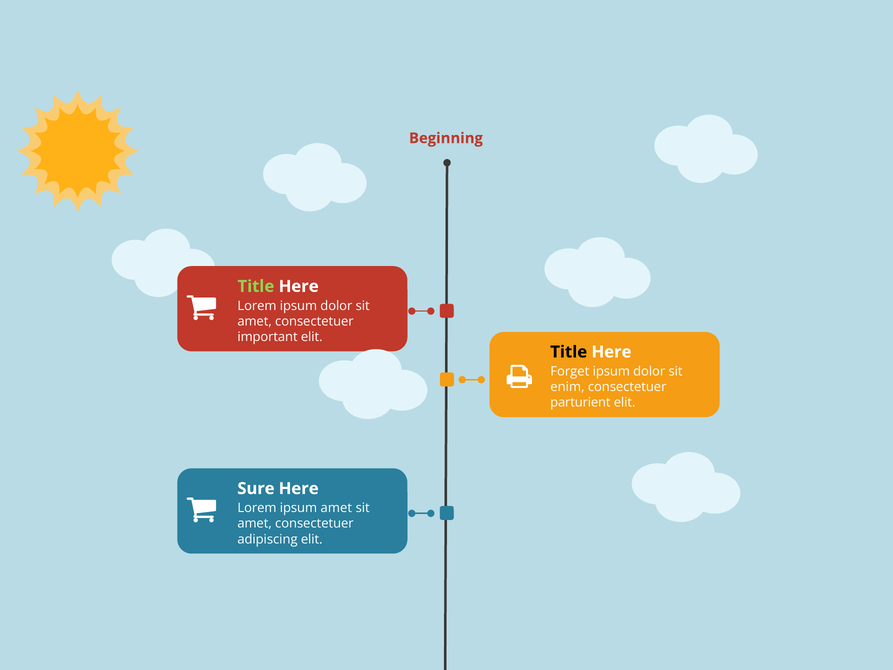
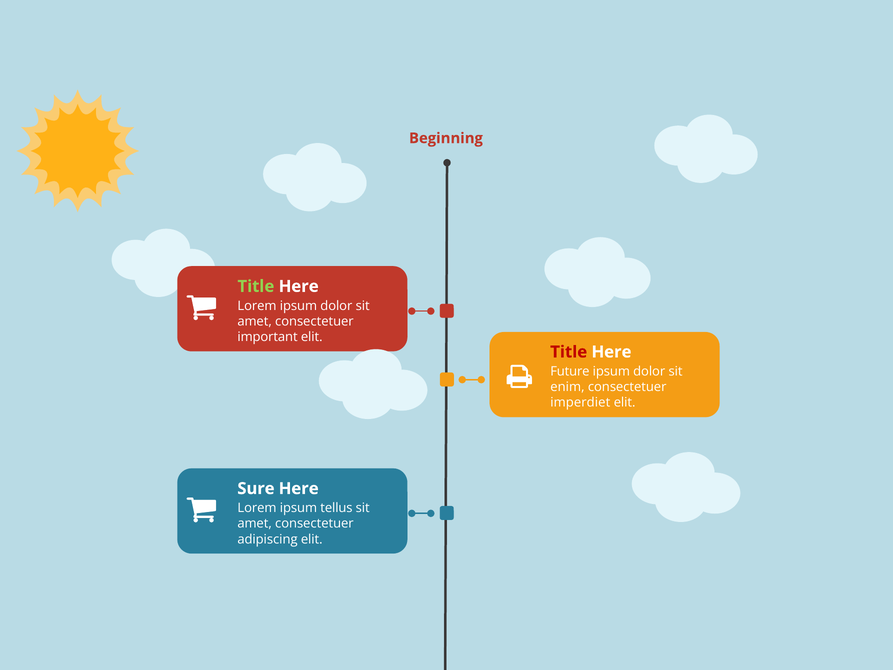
Title at (569, 352) colour: black -> red
Forget: Forget -> Future
parturient: parturient -> imperdiet
ipsum amet: amet -> tellus
